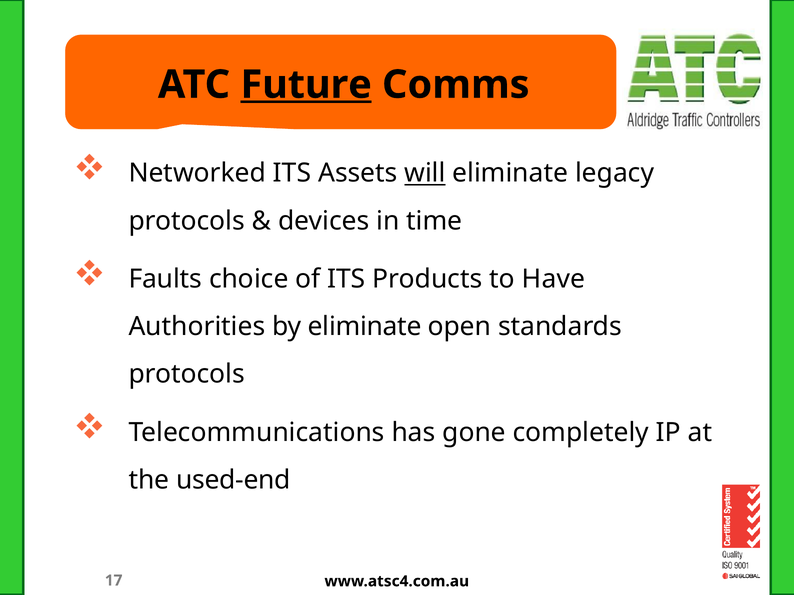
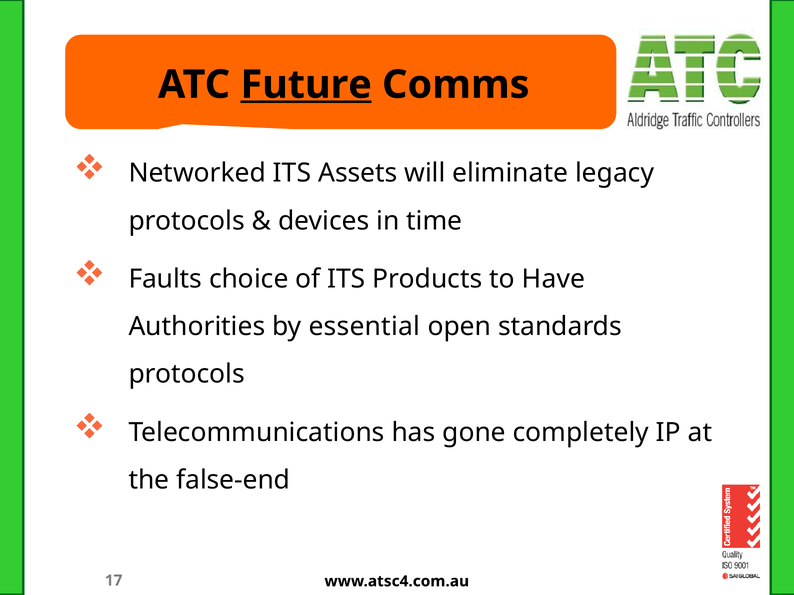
will underline: present -> none
by eliminate: eliminate -> essential
used-end: used-end -> false-end
